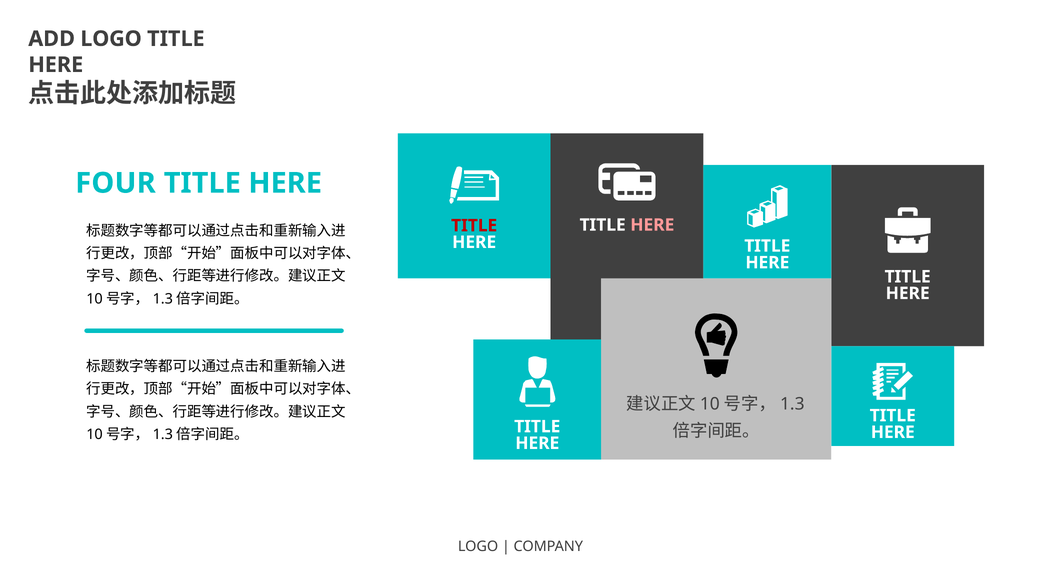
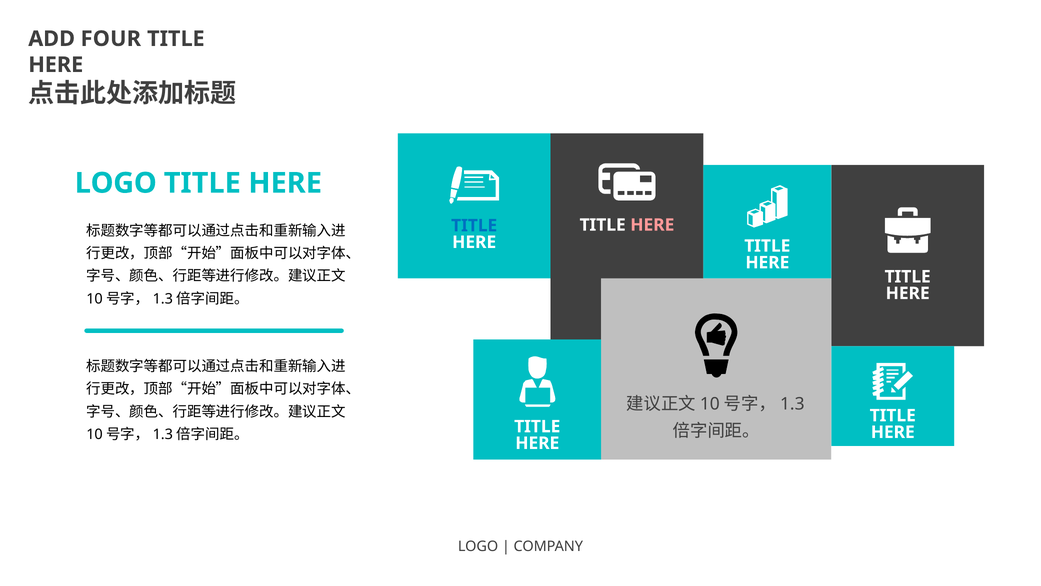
ADD LOGO: LOGO -> FOUR
FOUR at (115, 183): FOUR -> LOGO
TITLE at (474, 225) colour: red -> blue
